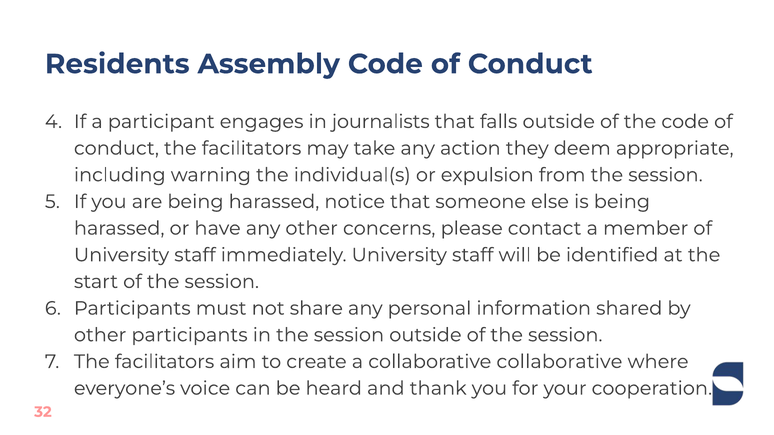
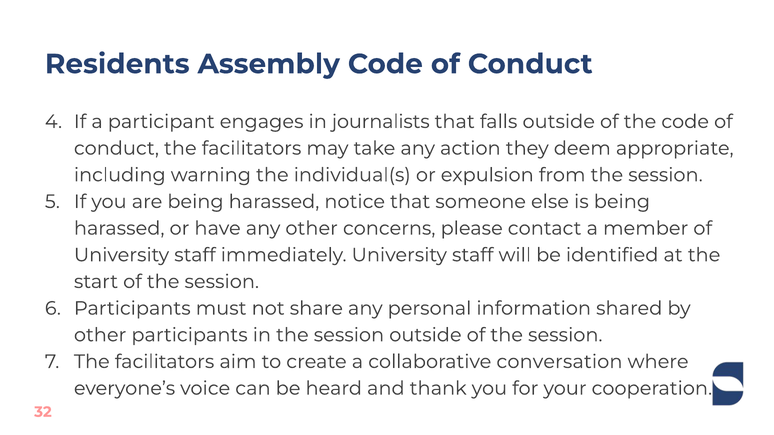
collaborative collaborative: collaborative -> conversation
